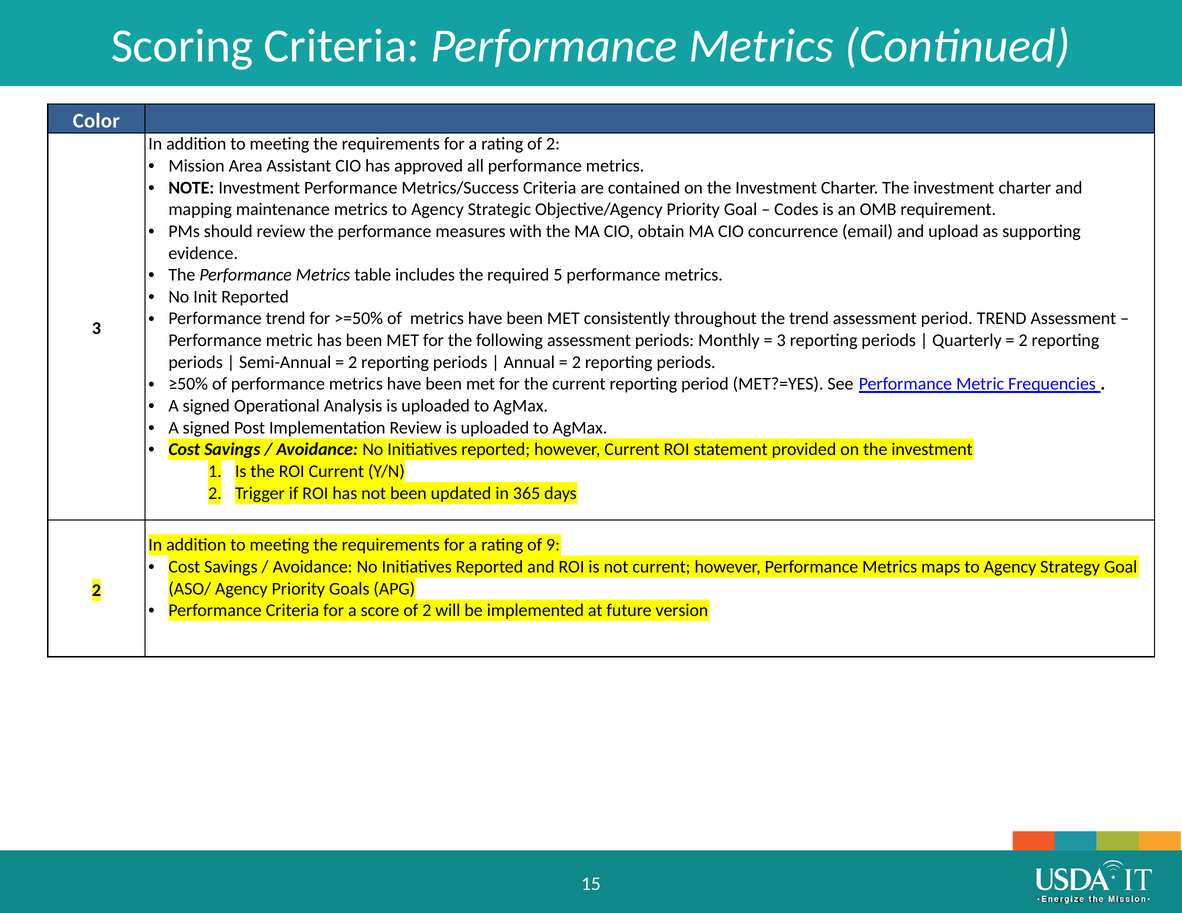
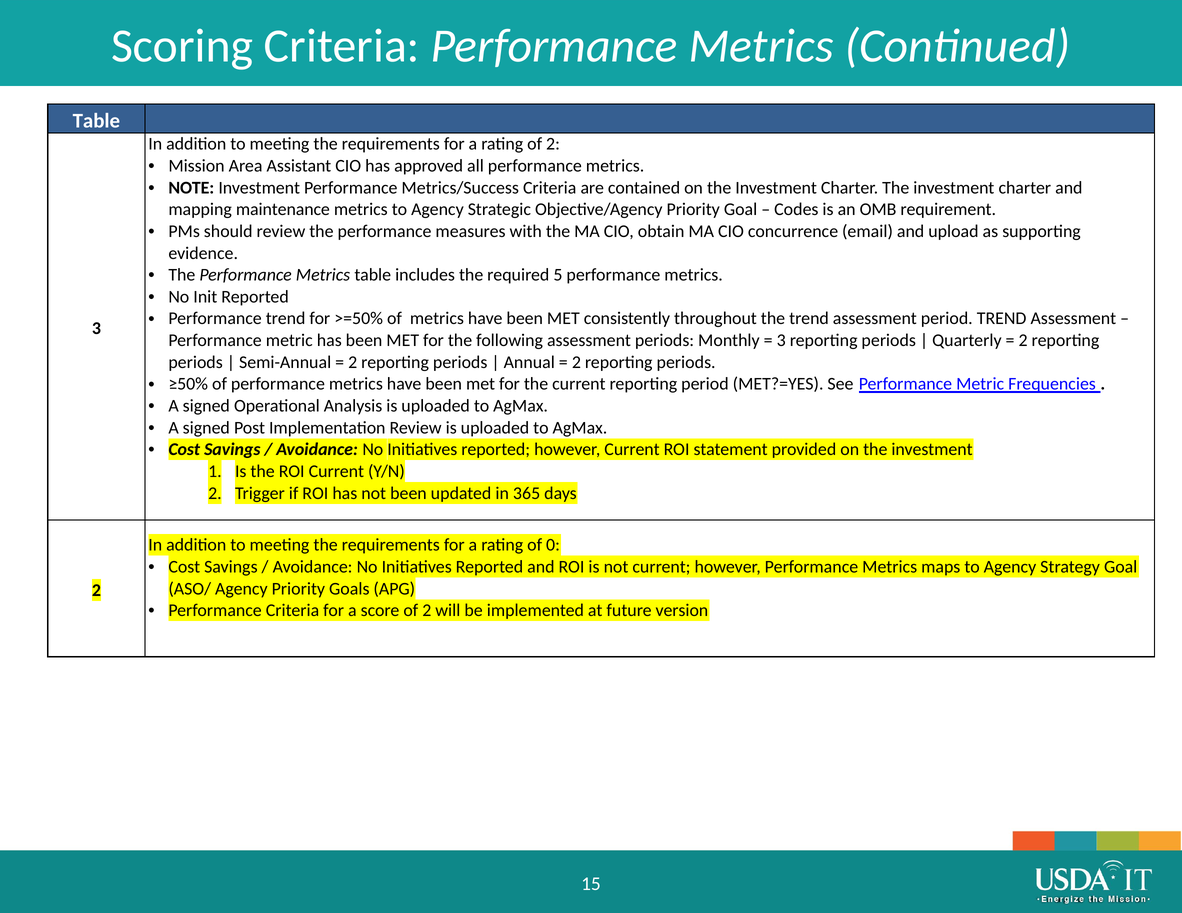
Color at (96, 121): Color -> Table
9: 9 -> 0
